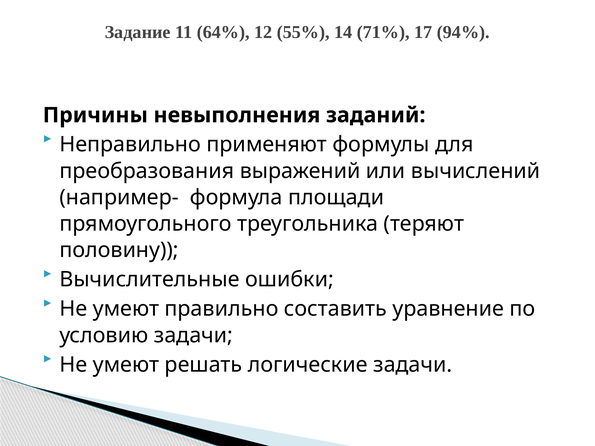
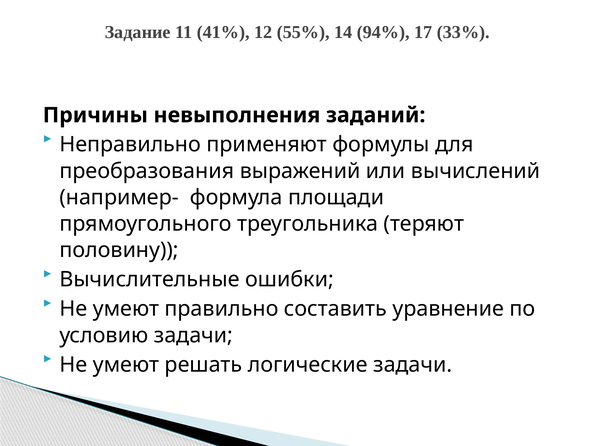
64%: 64% -> 41%
71%: 71% -> 94%
94%: 94% -> 33%
